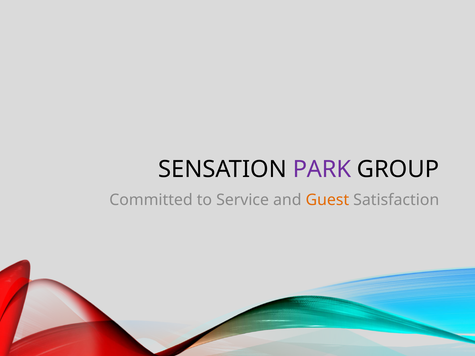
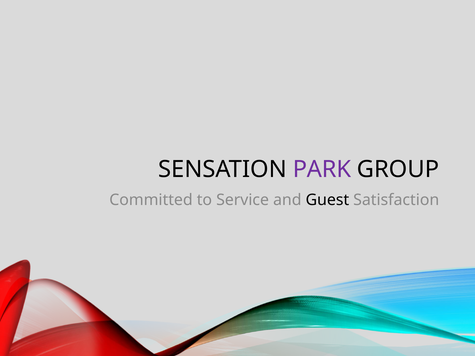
Guest colour: orange -> black
